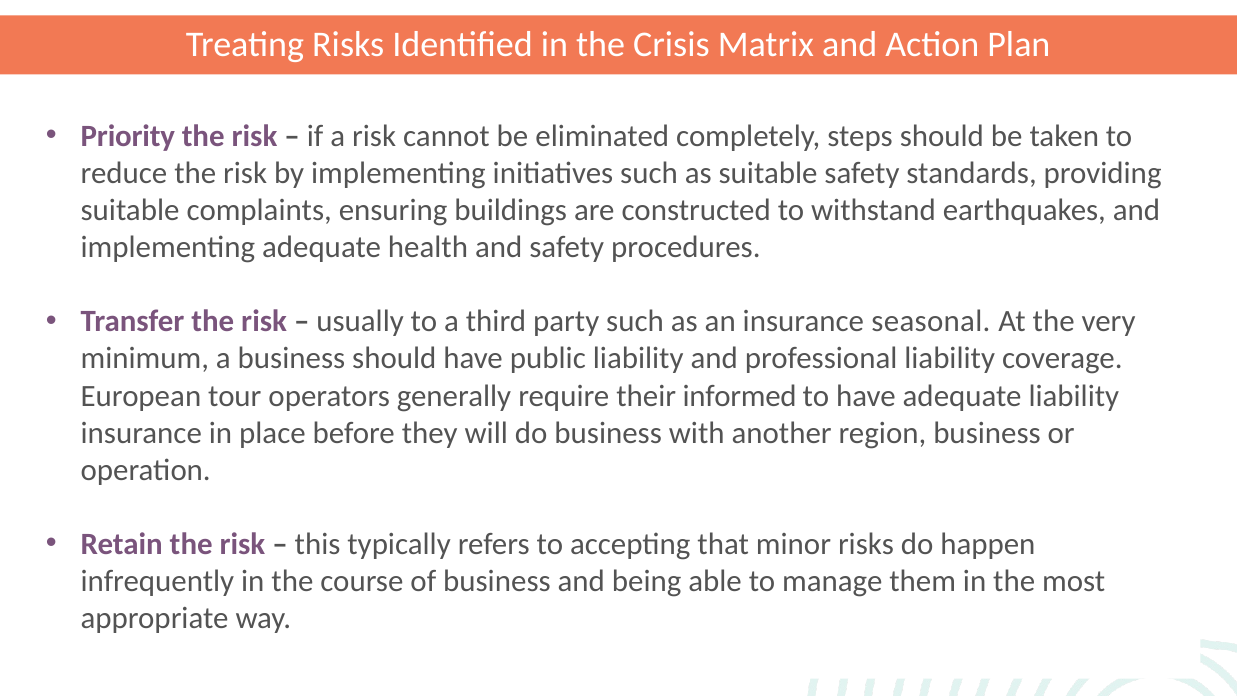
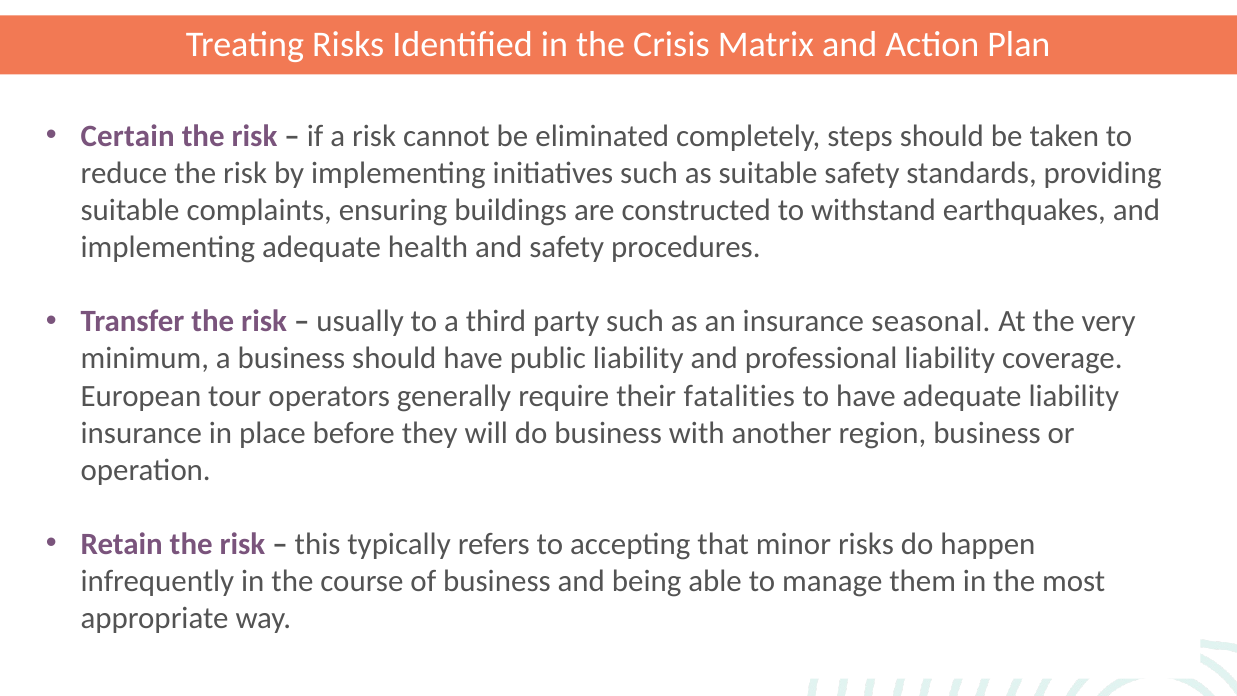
Priority: Priority -> Certain
informed: informed -> fatalities
